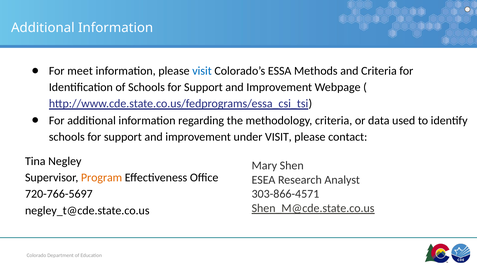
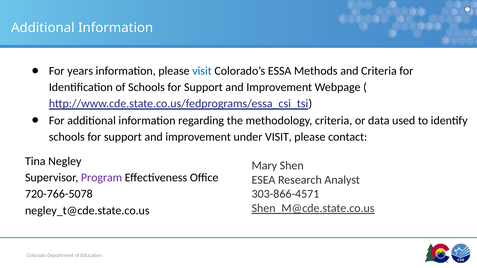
meet: meet -> years
Program colour: orange -> purple
720-766-5697: 720-766-5697 -> 720-766-5078
